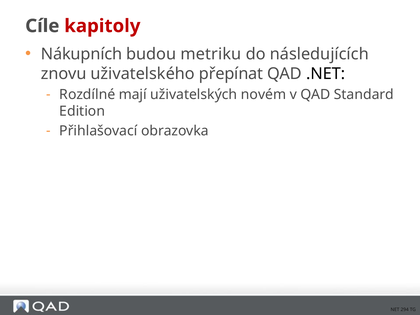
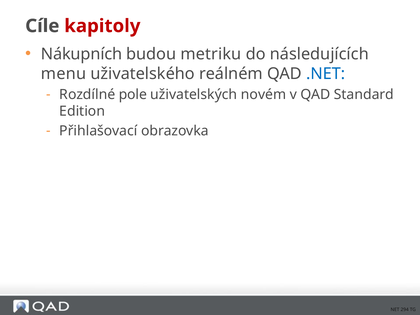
znovu: znovu -> menu
přepínat: přepínat -> reálném
.NET colour: black -> blue
mají: mají -> pole
